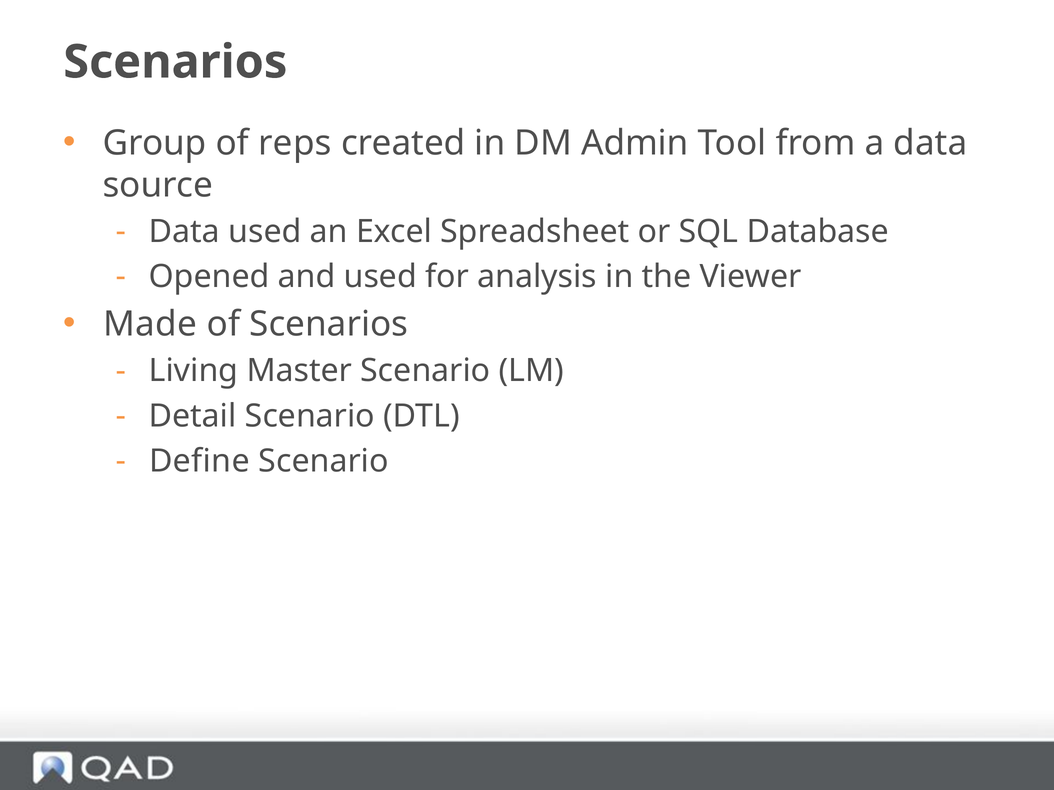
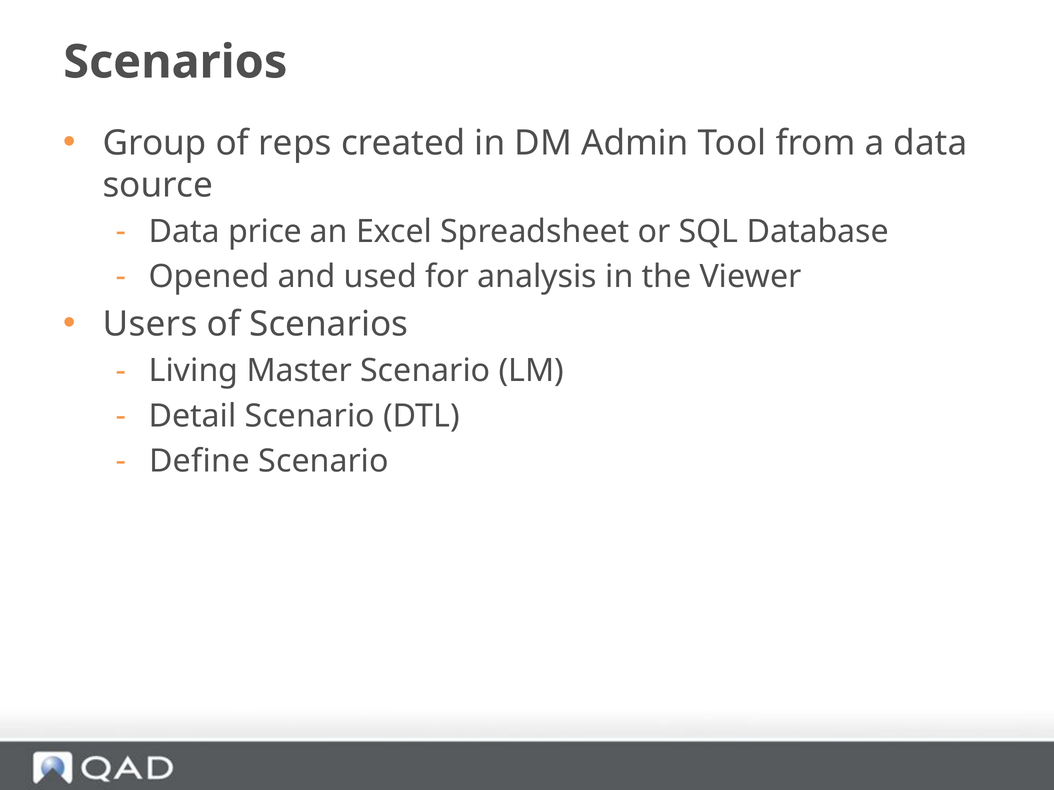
Data used: used -> price
Made: Made -> Users
